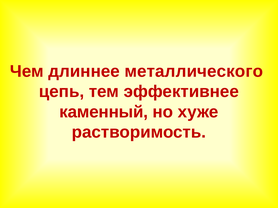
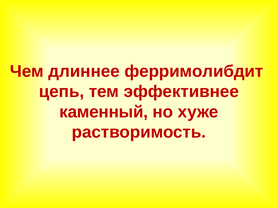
металлического: металлического -> ферримолибдит
